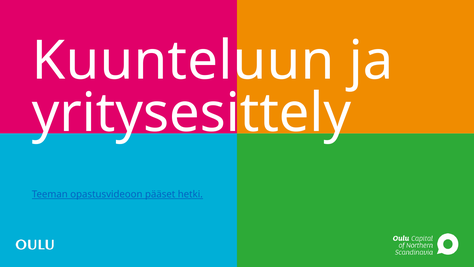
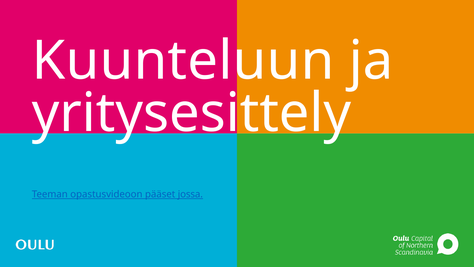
hetki: hetki -> jossa
